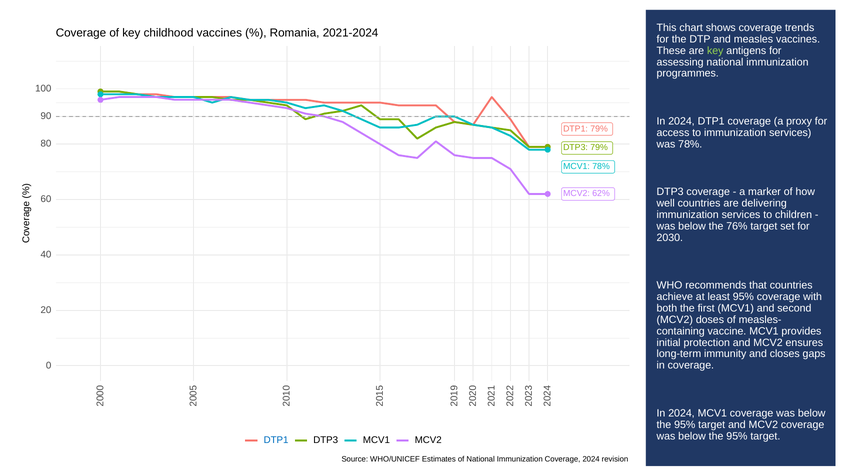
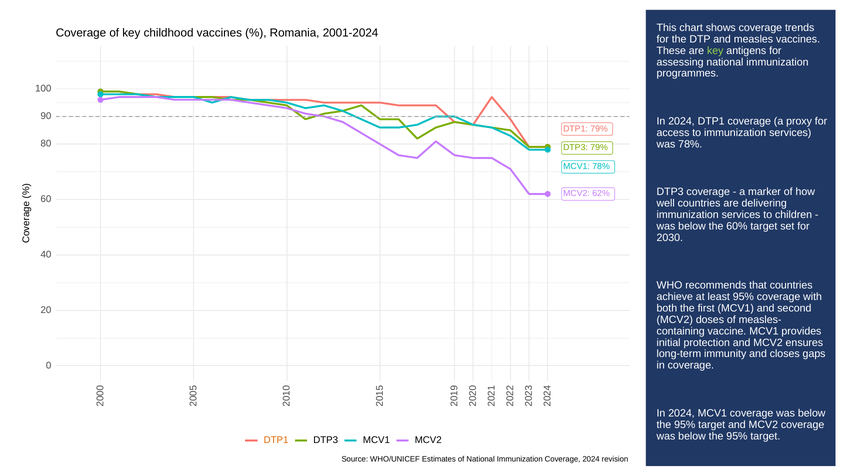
2021-2024: 2021-2024 -> 2001-2024
76%: 76% -> 60%
DTP1 at (276, 440) colour: blue -> orange
